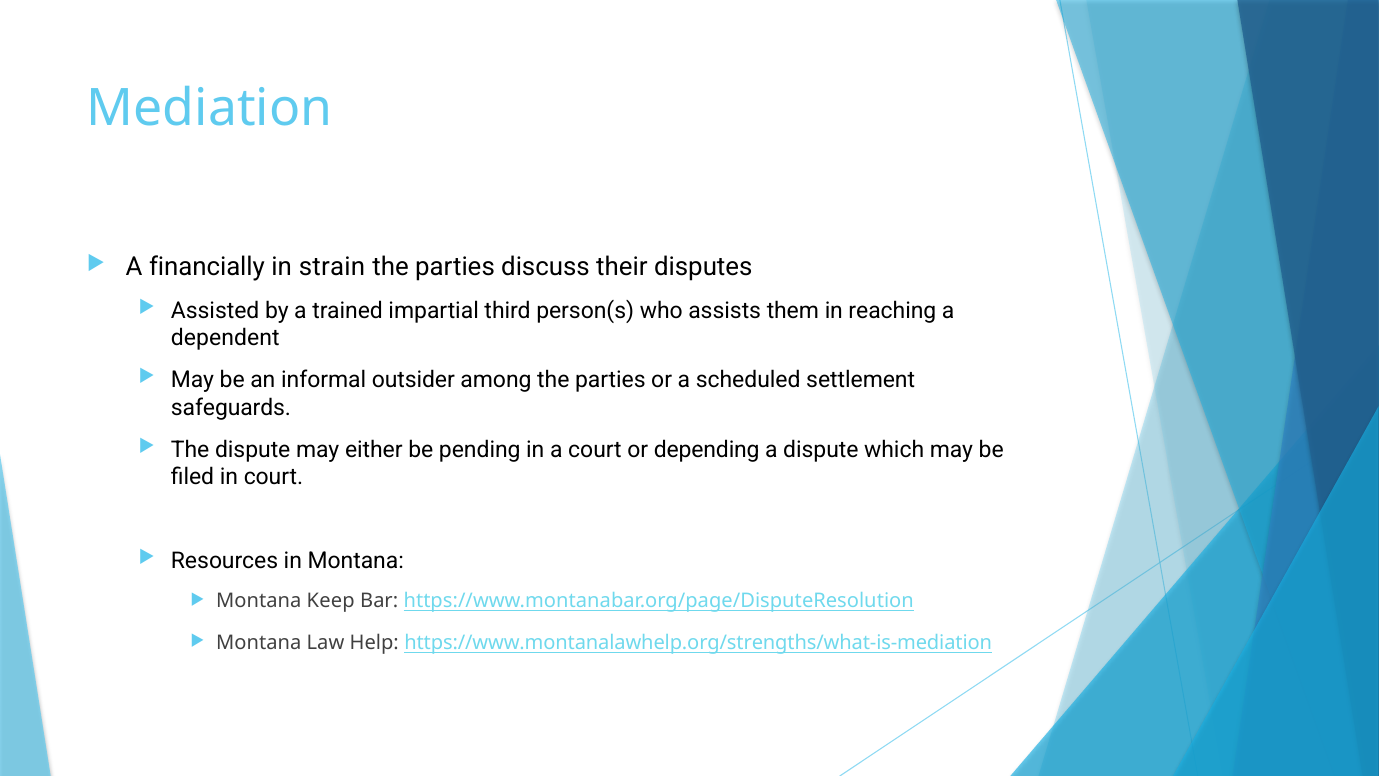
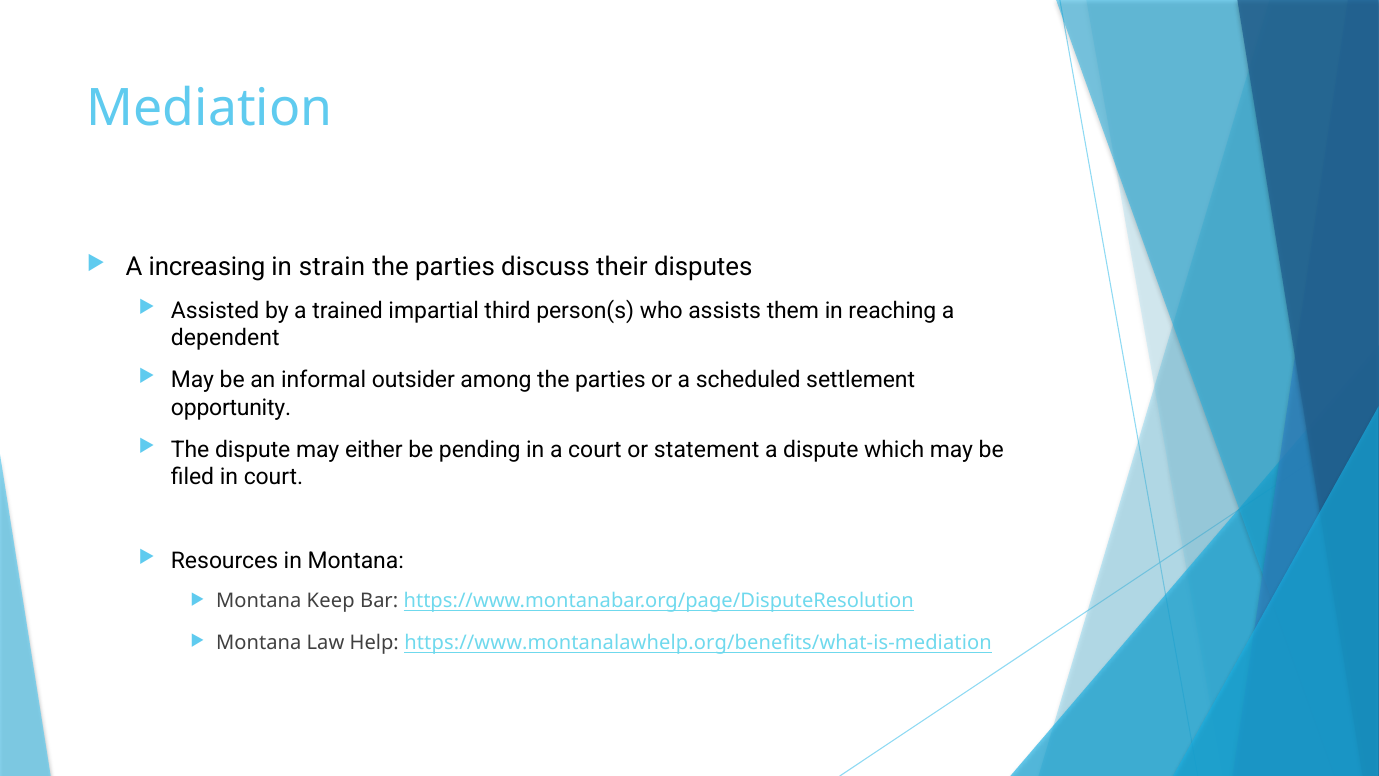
financially: financially -> increasing
safeguards: safeguards -> opportunity
depending: depending -> statement
https://www.montanalawhelp.org/strengths/what-is-mediation: https://www.montanalawhelp.org/strengths/what-is-mediation -> https://www.montanalawhelp.org/benefits/what-is-mediation
